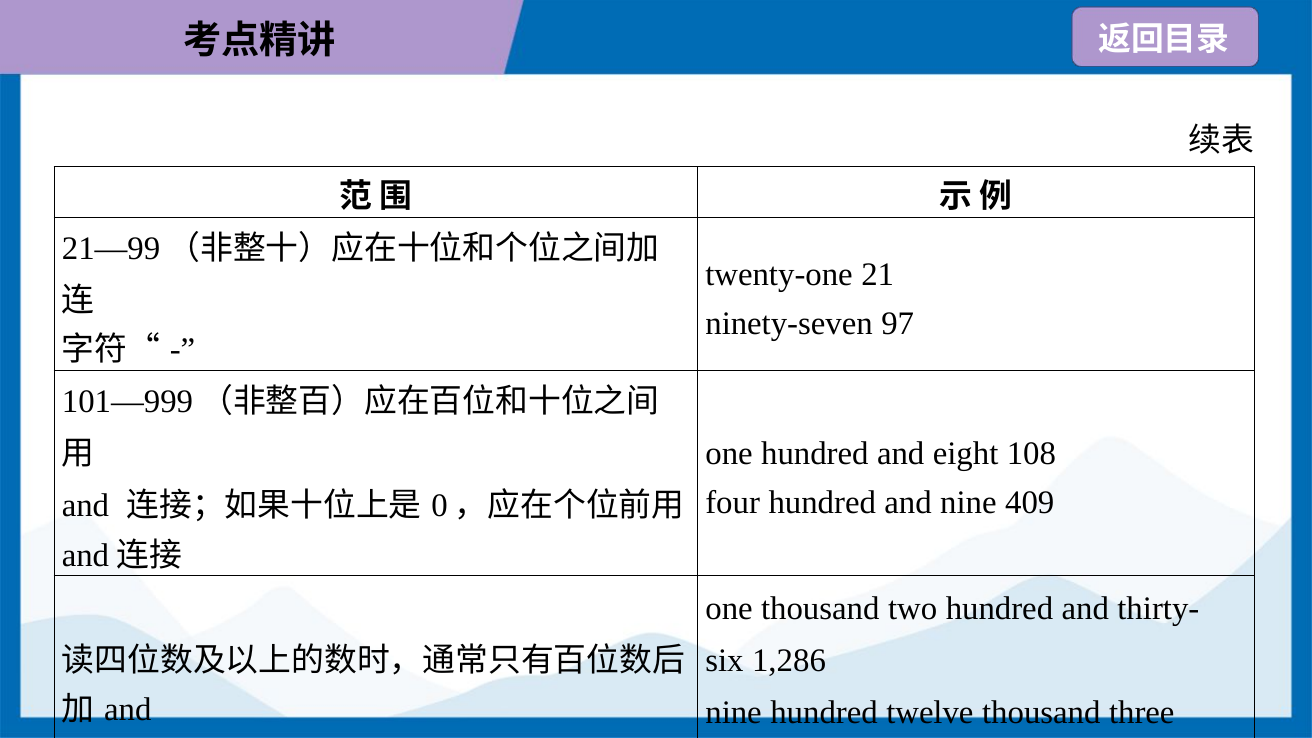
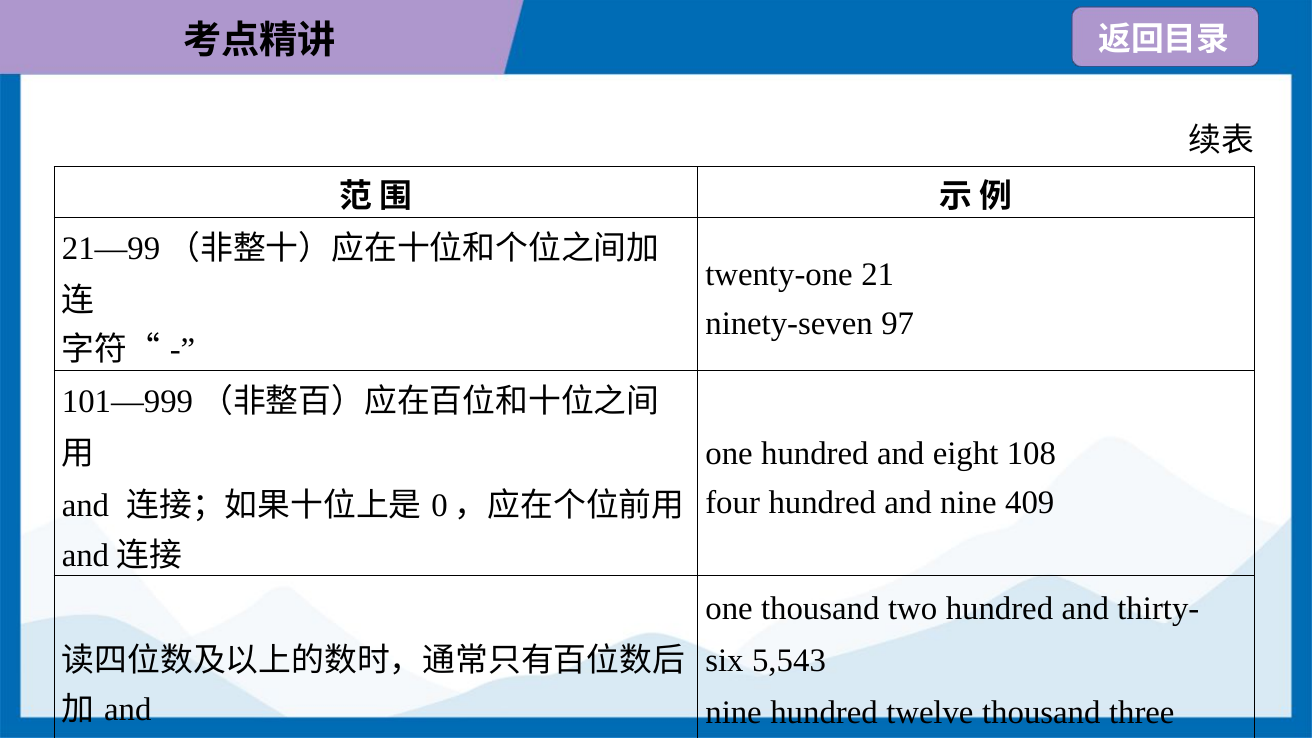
1,286: 1,286 -> 5,543
